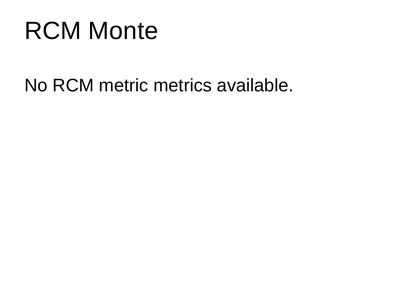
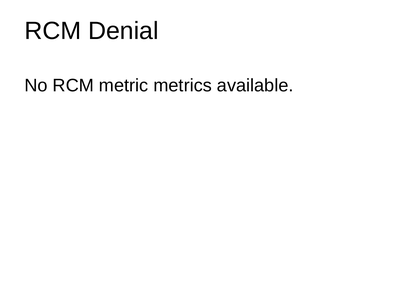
Monte: Monte -> Denial
